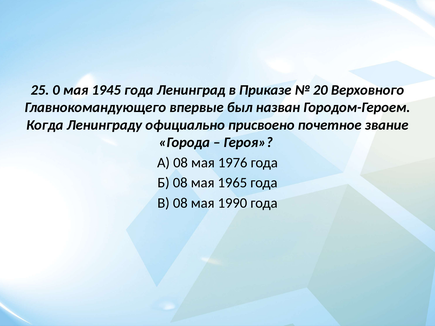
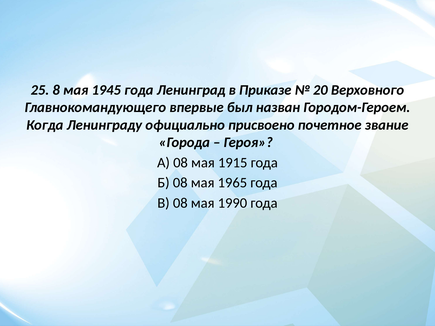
0: 0 -> 8
1976: 1976 -> 1915
